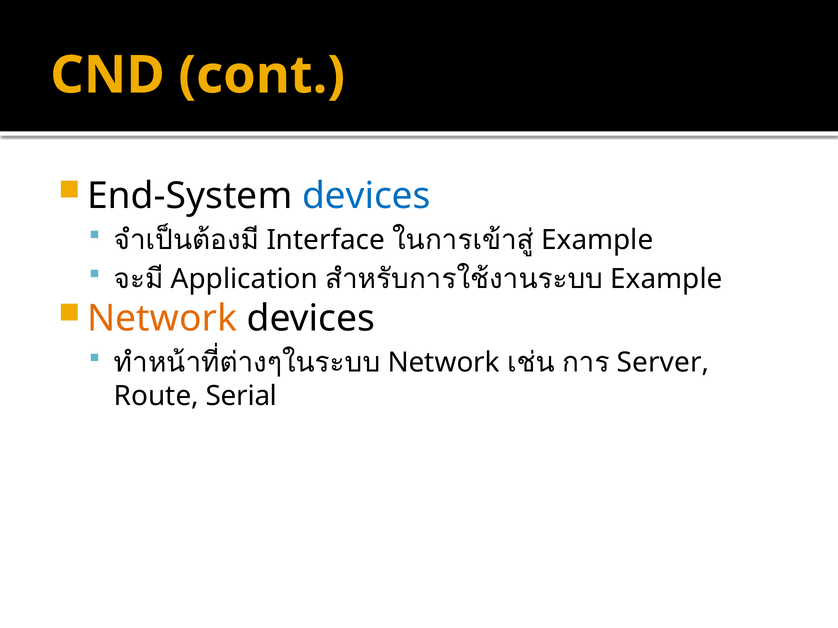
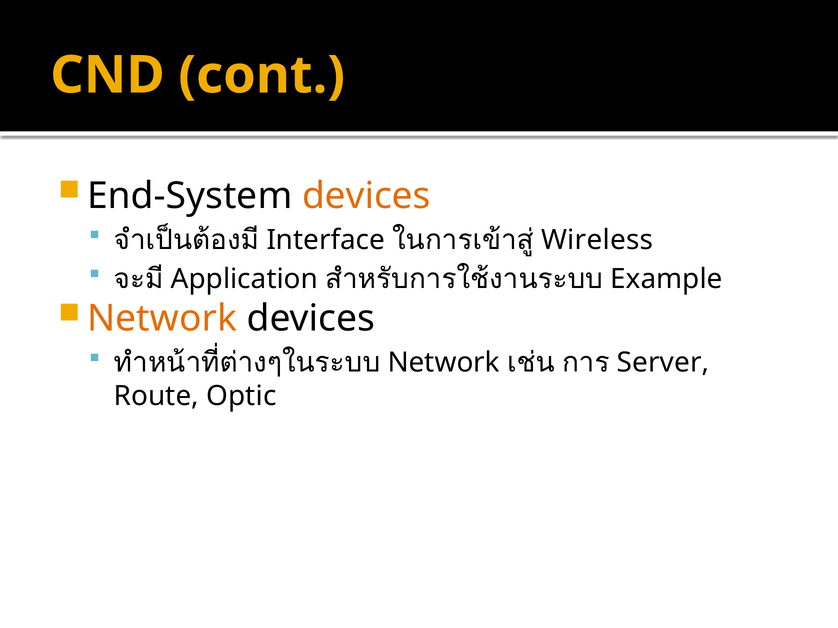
devices at (366, 196) colour: blue -> orange
Example at (597, 240): Example -> Wireless
Serial: Serial -> Optic
